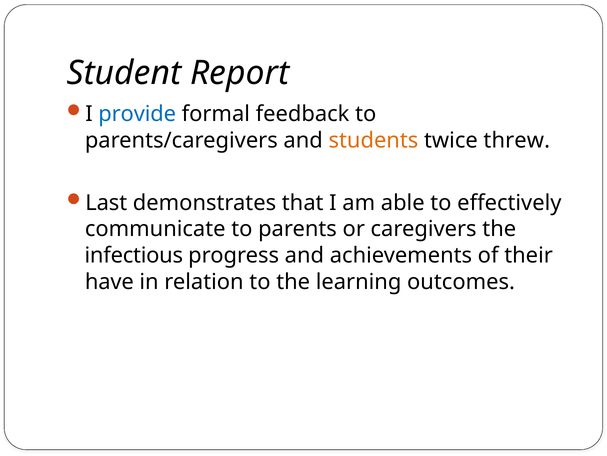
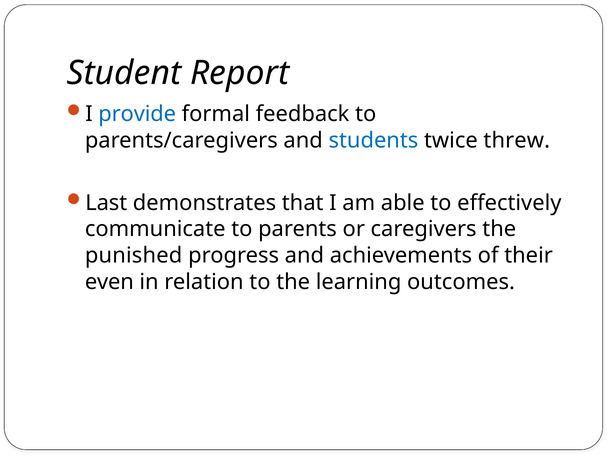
students colour: orange -> blue
infectious: infectious -> punished
have: have -> even
